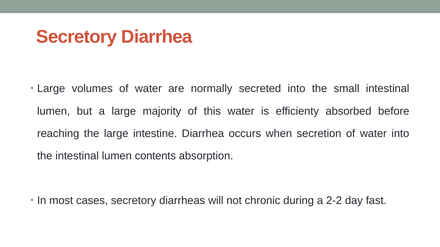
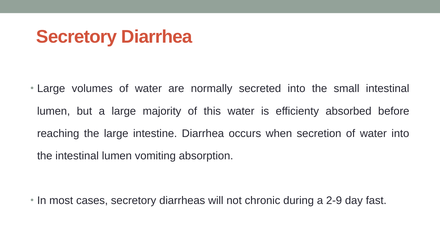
contents: contents -> vomiting
2-2: 2-2 -> 2-9
